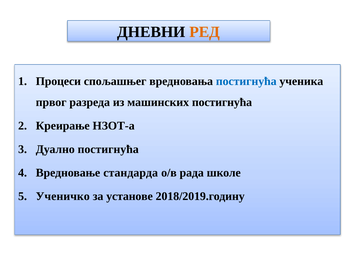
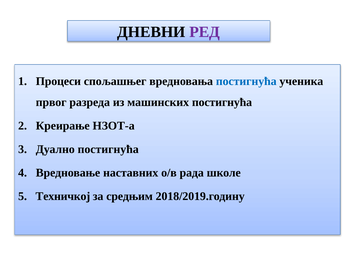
РЕД colour: orange -> purple
стандарда: стандарда -> наставних
Ученичко: Ученичко -> Техничкој
установе: установе -> средњим
